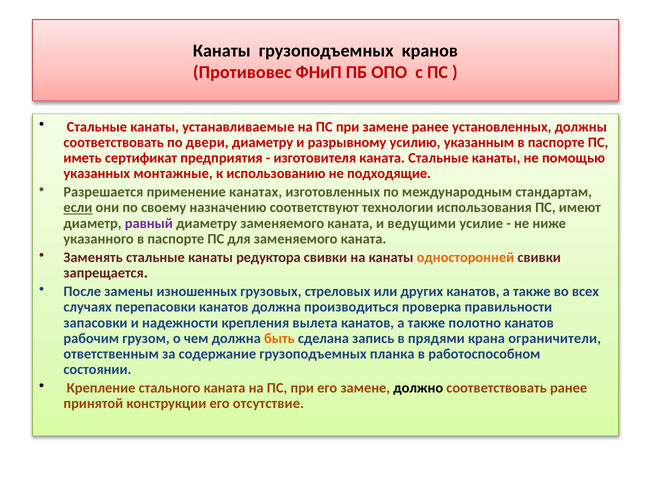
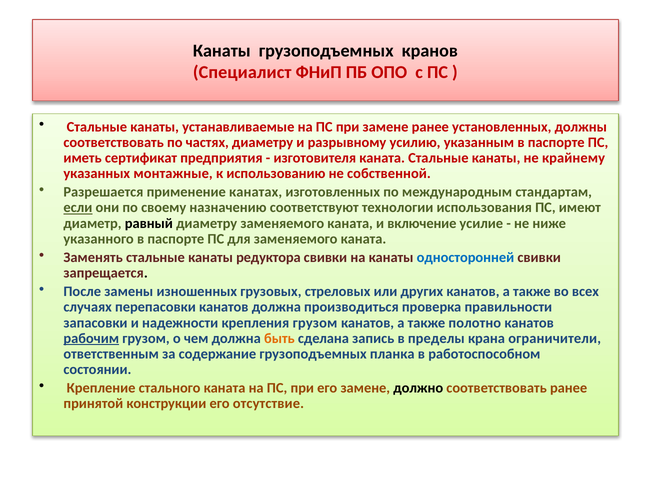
Противовес: Противовес -> Специалист
двери: двери -> частях
помощью: помощью -> крайнему
подходящие: подходящие -> собственной
равный colour: purple -> black
ведущими: ведущими -> включение
односторонней colour: orange -> blue
крепления вылета: вылета -> грузом
рабочим underline: none -> present
прядями: прядями -> пределы
